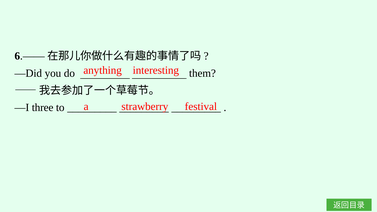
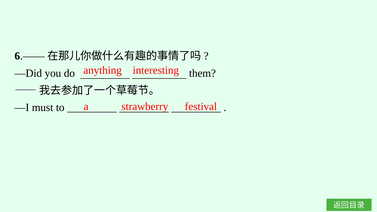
three: three -> must
